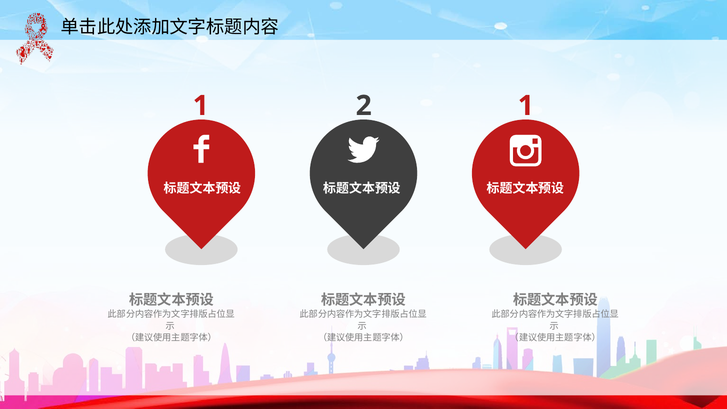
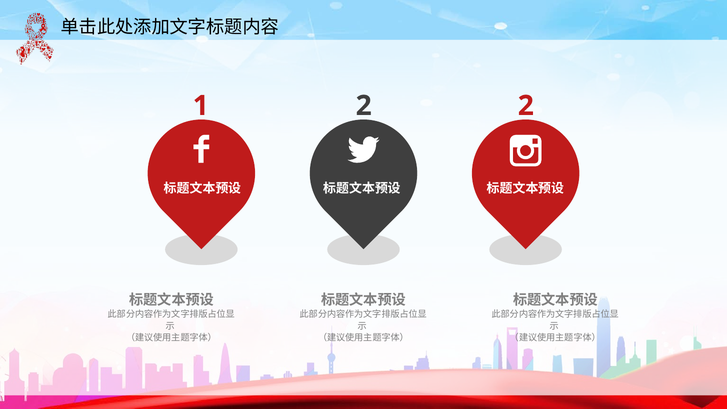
2 1: 1 -> 2
